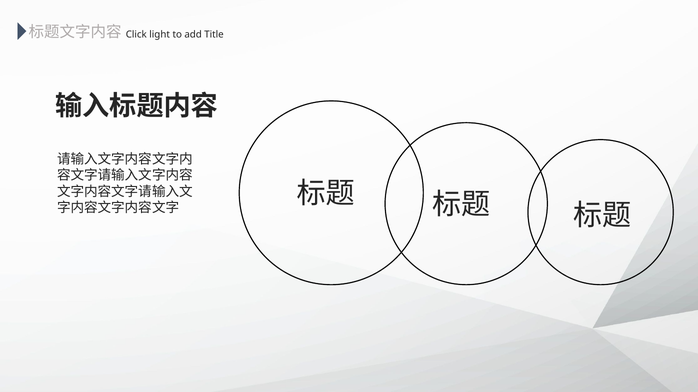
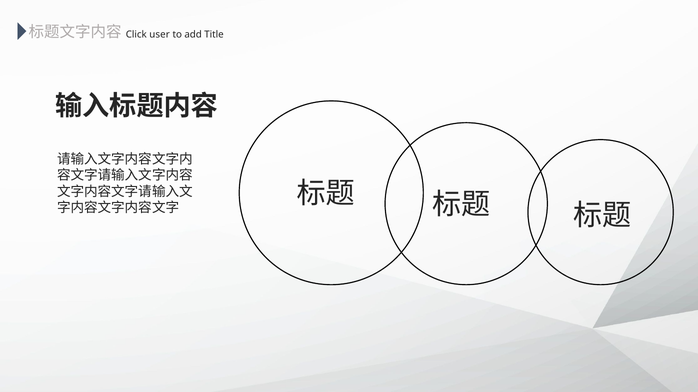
light: light -> user
